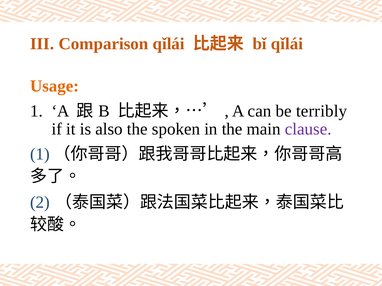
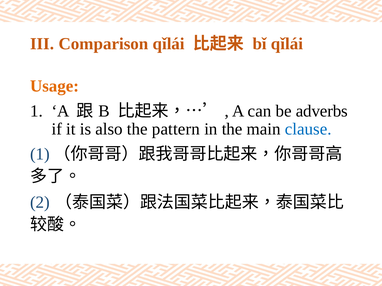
terribly: terribly -> adverbs
spoken: spoken -> pattern
clause colour: purple -> blue
